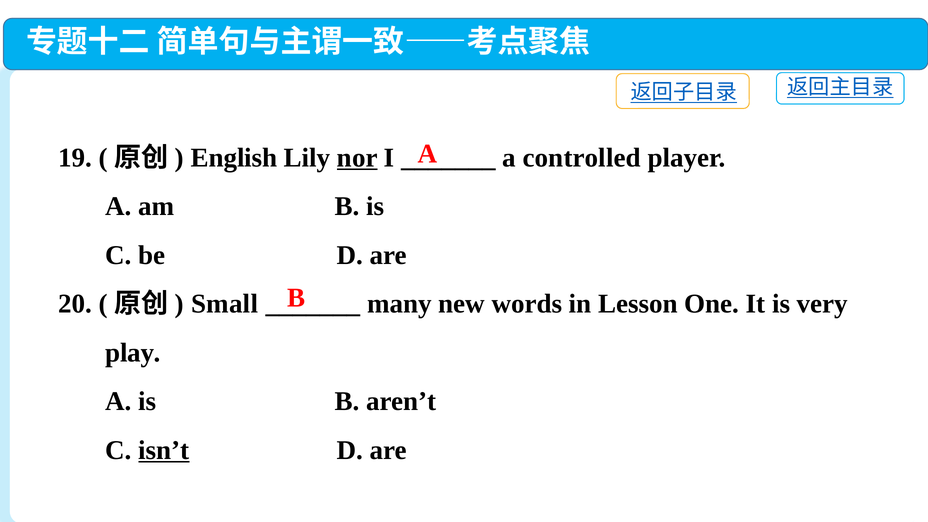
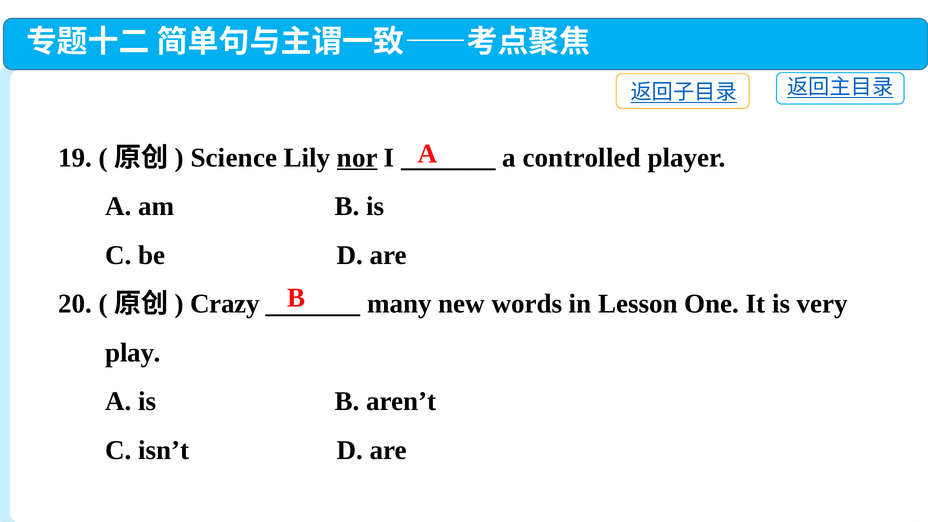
English: English -> Science
Small: Small -> Crazy
isn’t underline: present -> none
